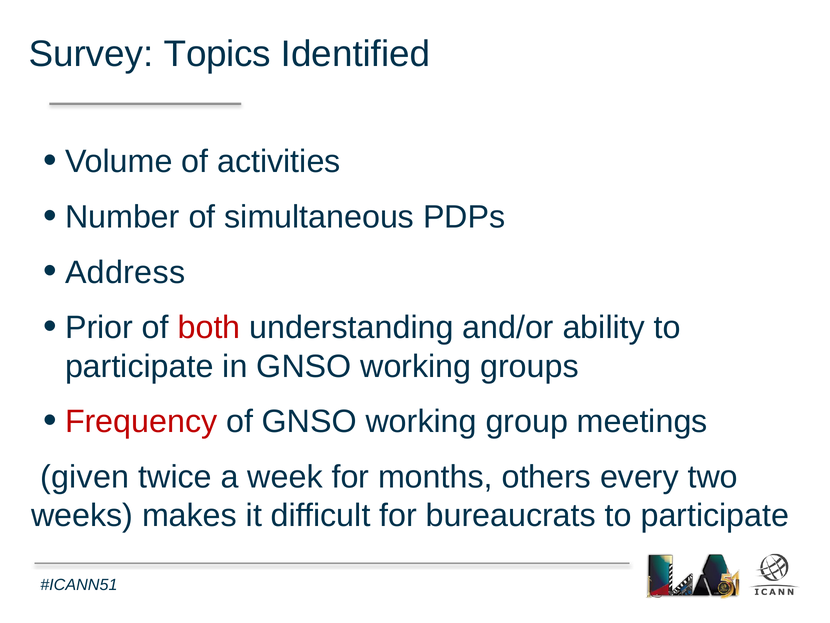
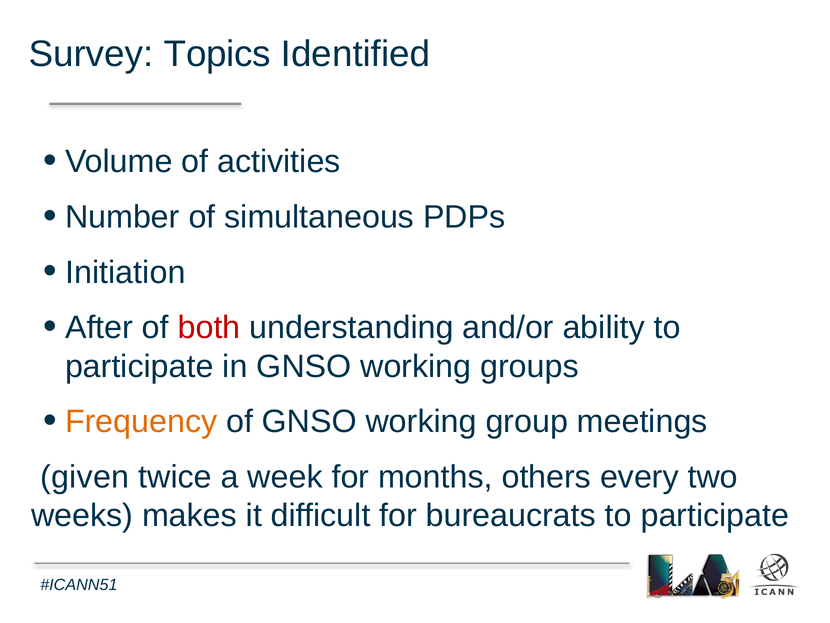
Address: Address -> Initiation
Prior: Prior -> After
Frequency colour: red -> orange
